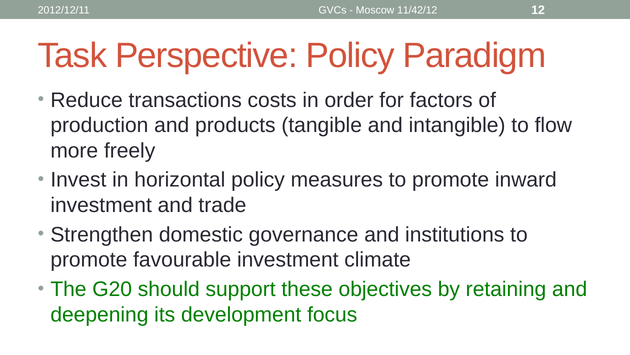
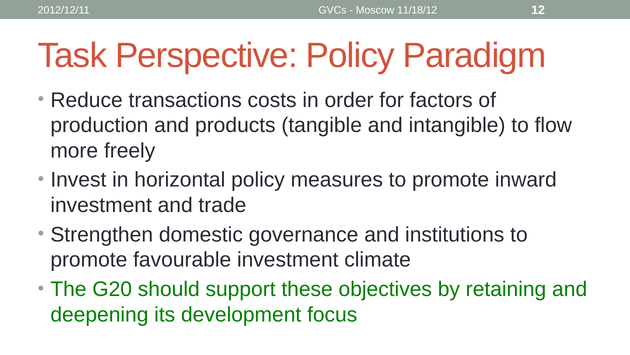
11/42/12: 11/42/12 -> 11/18/12
